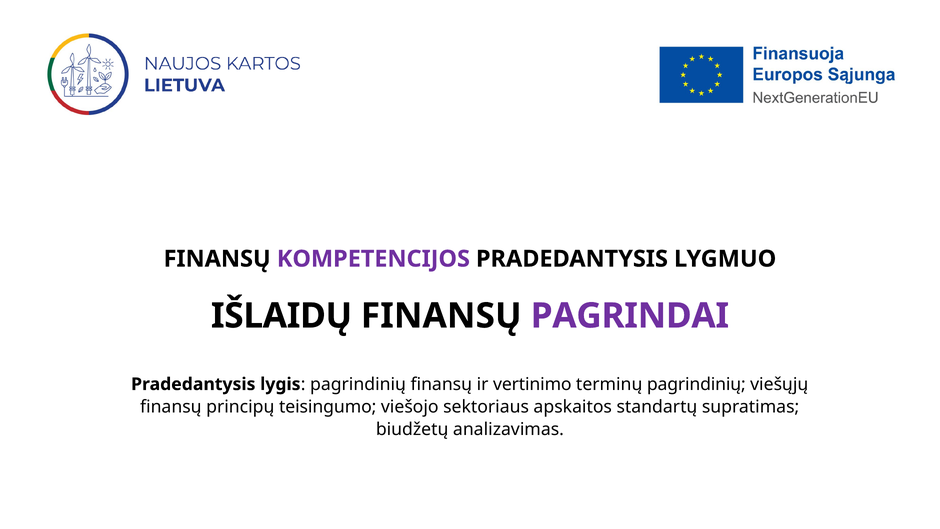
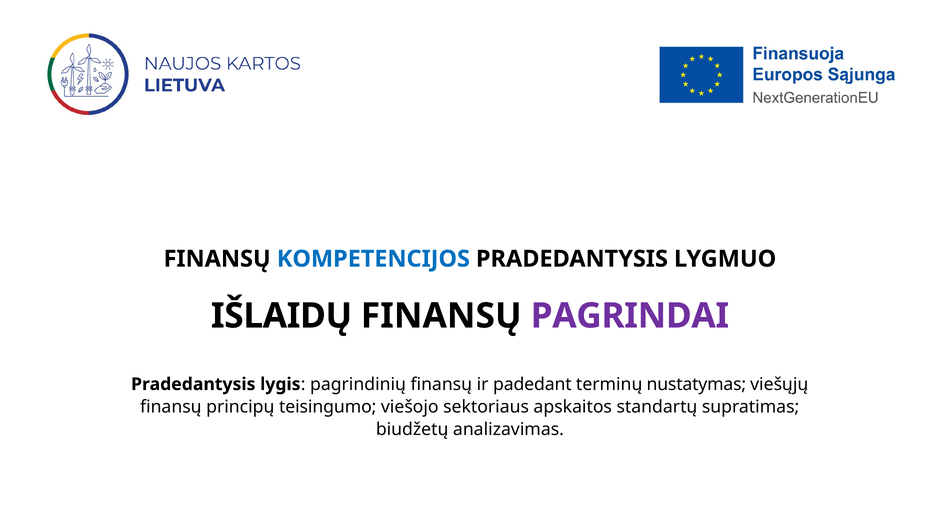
KOMPETENCIJOS colour: purple -> blue
vertinimo: vertinimo -> padedant
terminų pagrindinių: pagrindinių -> nustatymas
